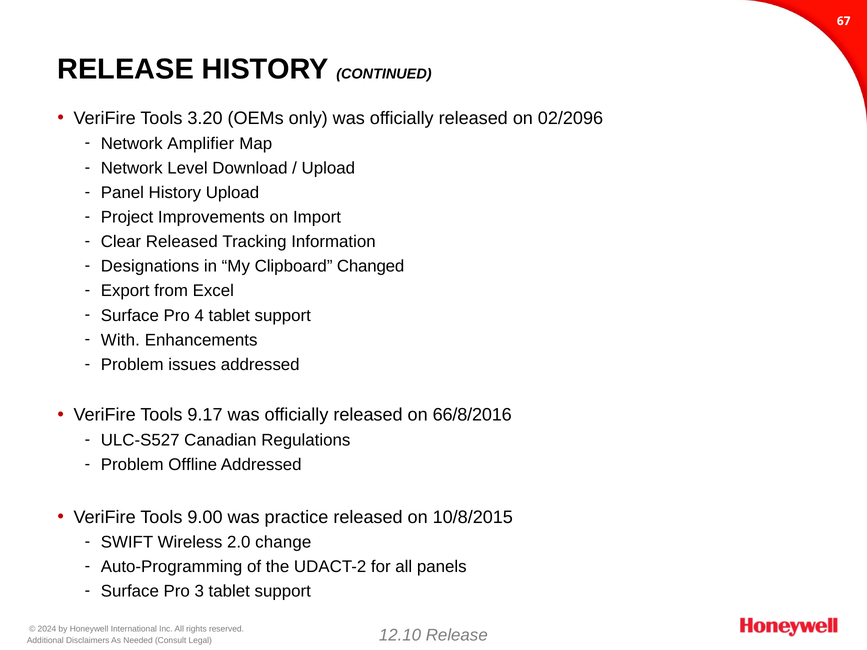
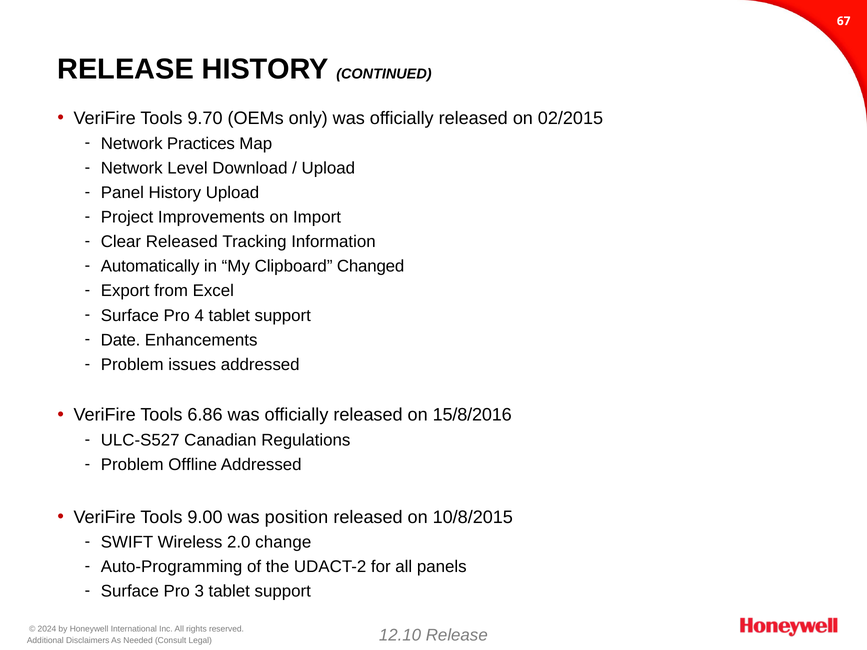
3.20: 3.20 -> 9.70
02/2096: 02/2096 -> 02/2015
Amplifier: Amplifier -> Practices
Designations: Designations -> Automatically
With: With -> Date
9.17: 9.17 -> 6.86
66/8/2016: 66/8/2016 -> 15/8/2016
practice: practice -> position
